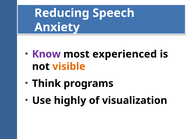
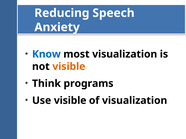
Know colour: purple -> blue
most experienced: experienced -> visualization
Use highly: highly -> visible
